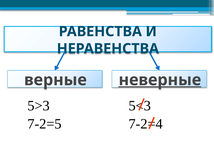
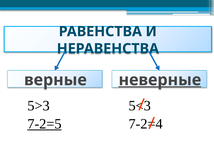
7-2=5 underline: none -> present
